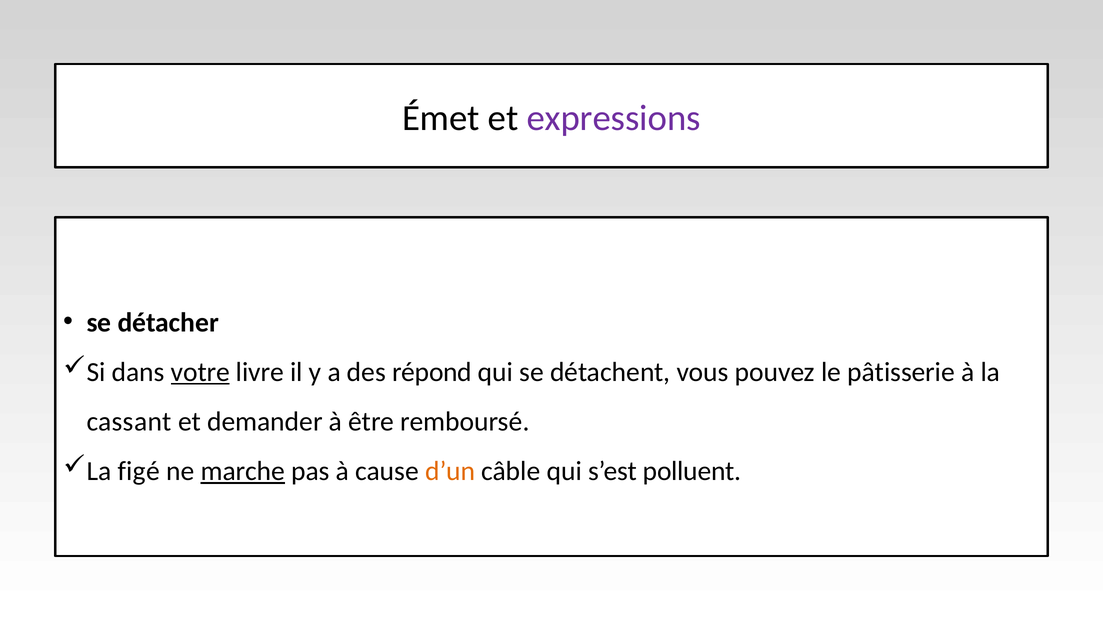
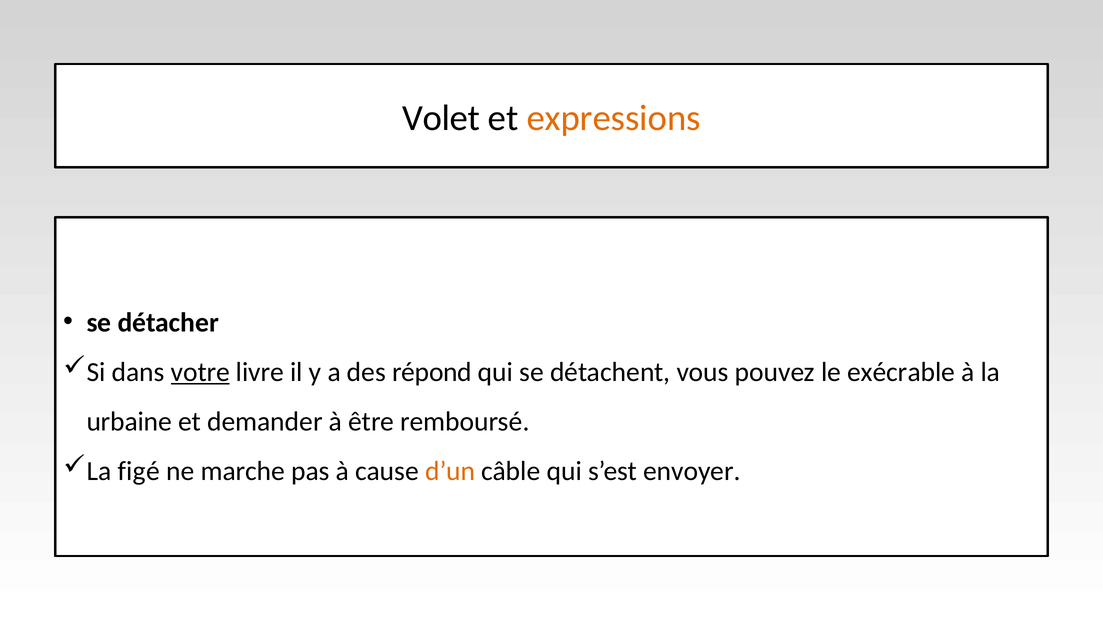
Émet: Émet -> Volet
expressions colour: purple -> orange
pâtisserie: pâtisserie -> exécrable
cassant: cassant -> urbaine
marche underline: present -> none
polluent: polluent -> envoyer
